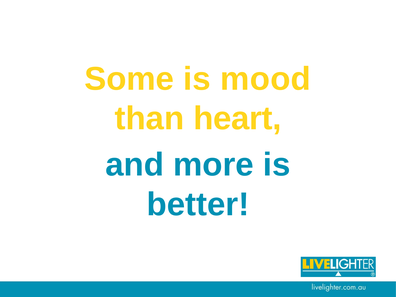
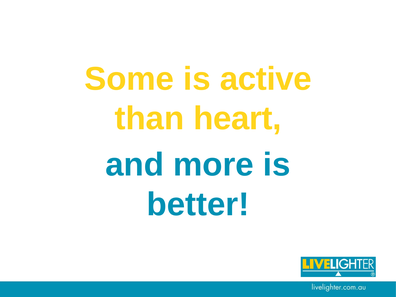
mood: mood -> active
